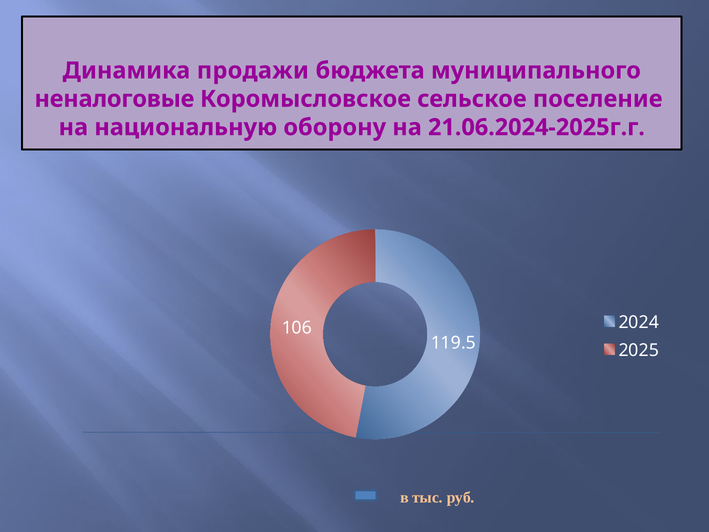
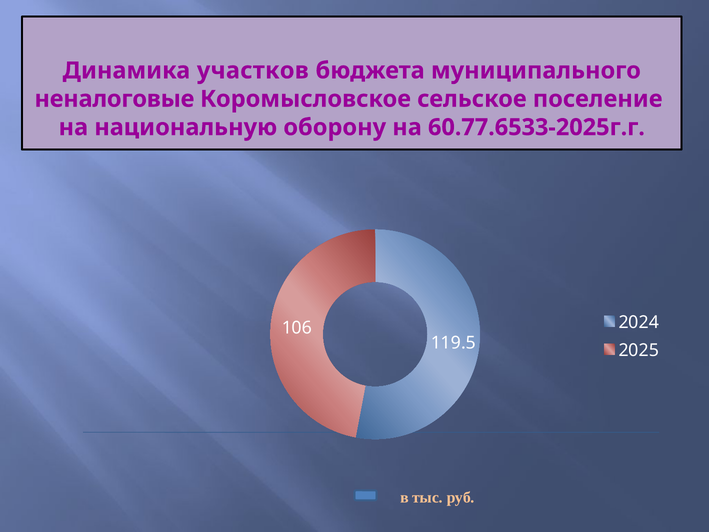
продажи: продажи -> участков
21.06.2024-2025г.г: 21.06.2024-2025г.г -> 60.77.6533-2025г.г
